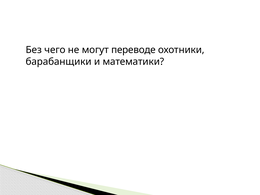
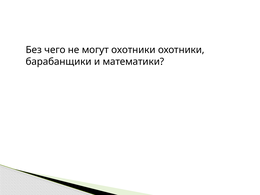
могут переводе: переводе -> охотники
